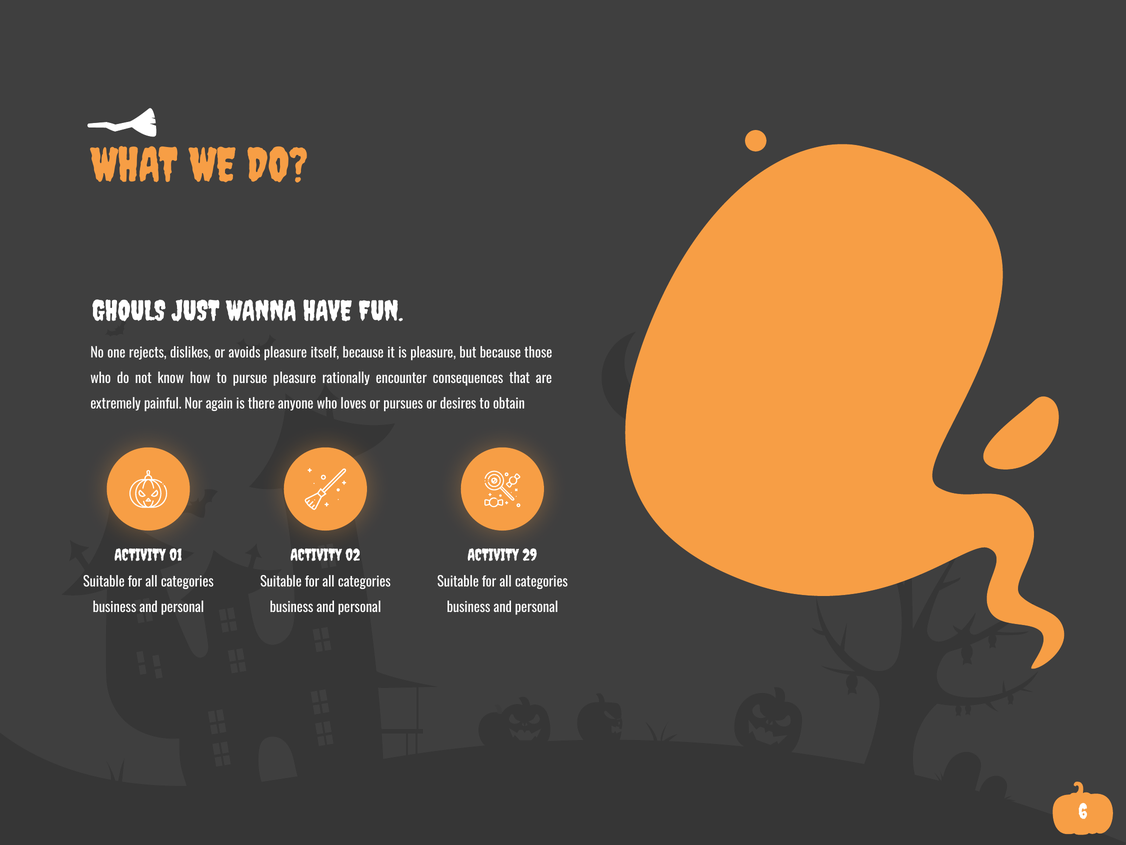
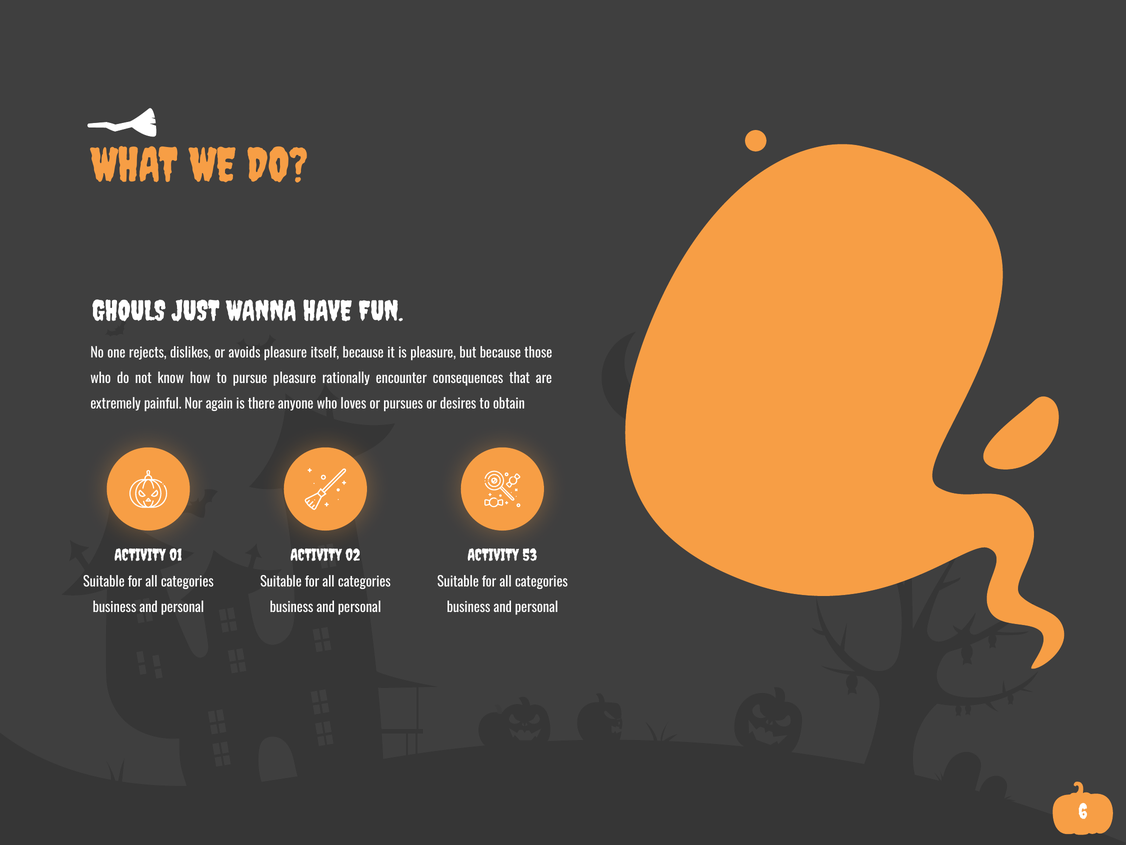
29: 29 -> 53
